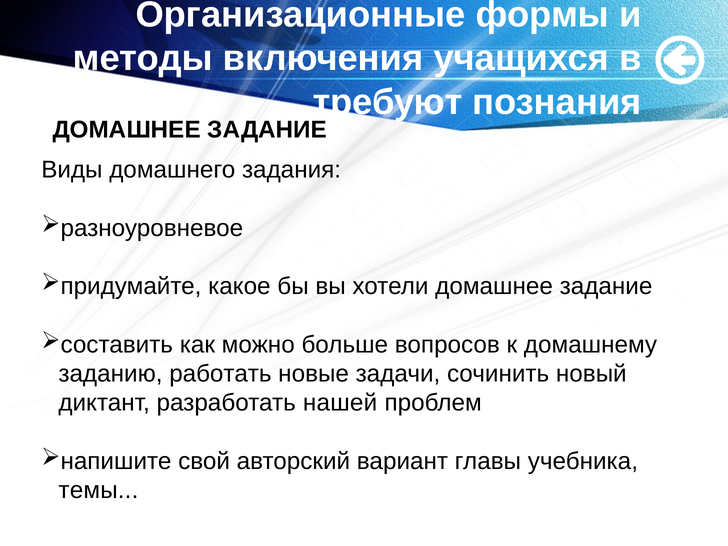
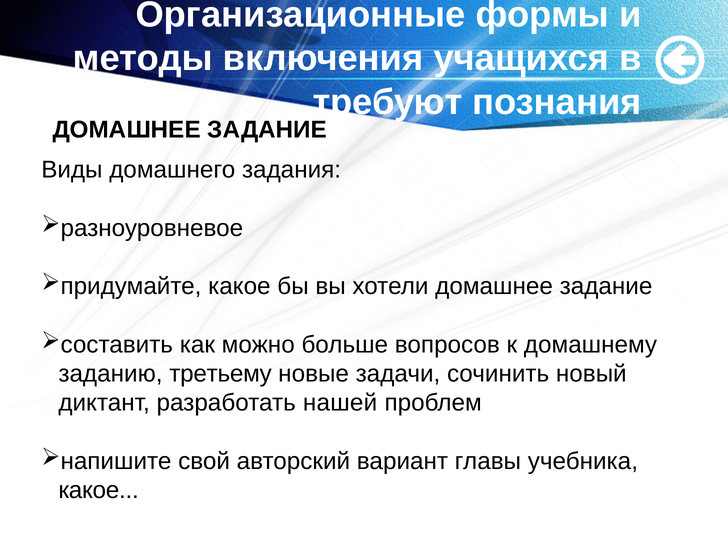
работать: работать -> третьему
темы at (98, 490): темы -> какое
